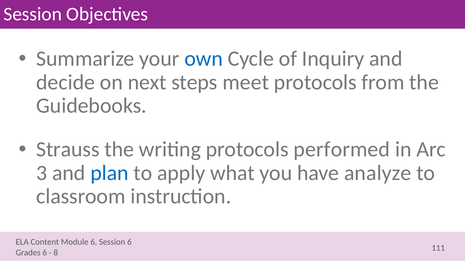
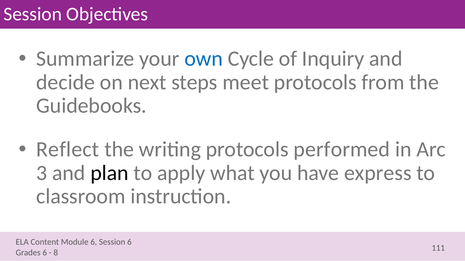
Strauss: Strauss -> Reflect
plan colour: blue -> black
analyze: analyze -> express
